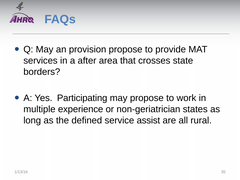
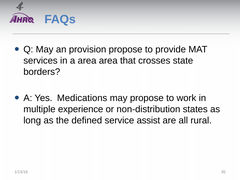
a after: after -> area
Participating: Participating -> Medications
non-geriatrician: non-geriatrician -> non-distribution
